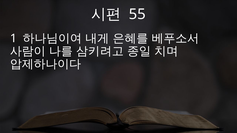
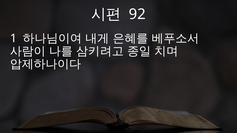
55: 55 -> 92
